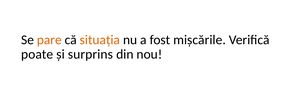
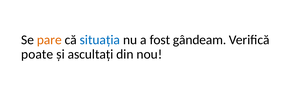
situația colour: orange -> blue
mișcările: mișcările -> gândeam
surprins: surprins -> ascultați
